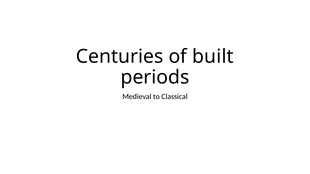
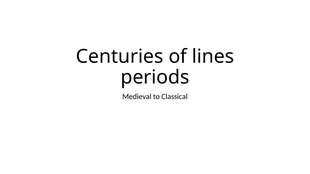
built: built -> lines
